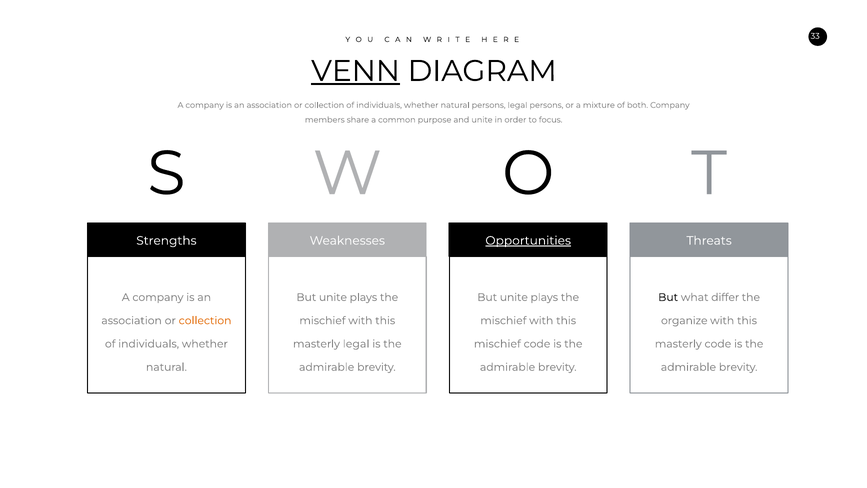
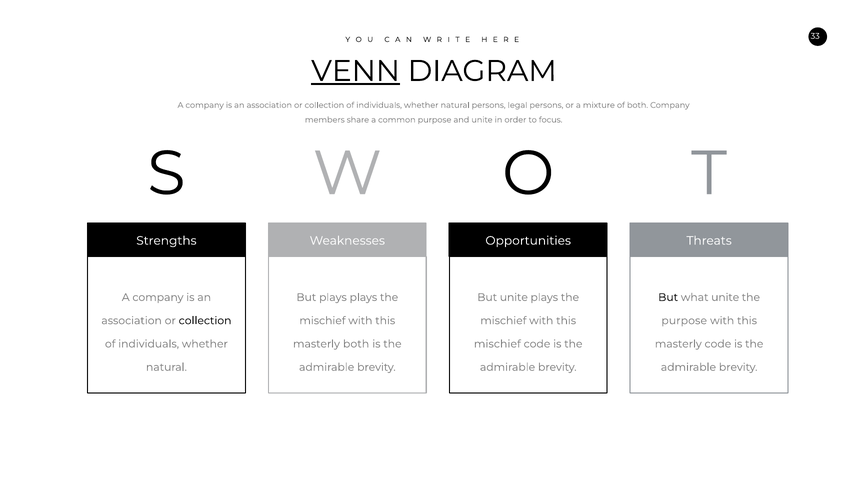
Opportunities underline: present -> none
unite at (333, 297): unite -> plays
what differ: differ -> unite
collection at (205, 321) colour: orange -> black
organize at (684, 321): organize -> purpose
masterly legal: legal -> both
